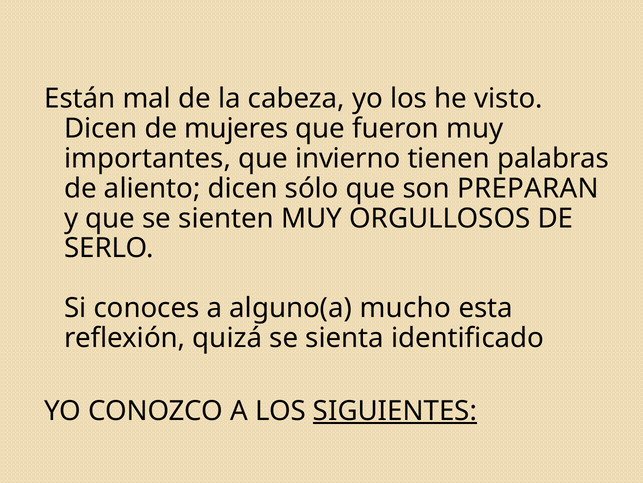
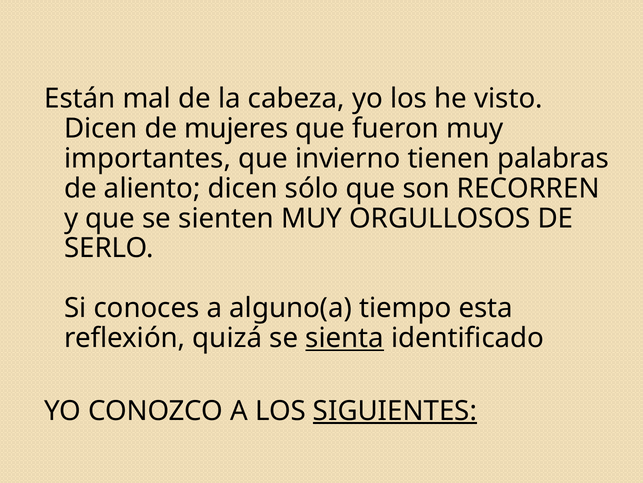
PREPARAN: PREPARAN -> RECORREN
mucho: mucho -> tiempo
sienta underline: none -> present
